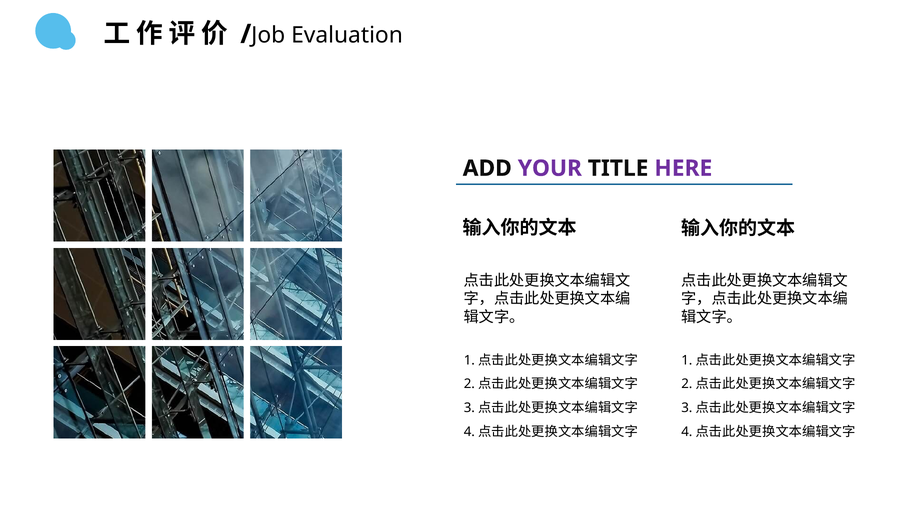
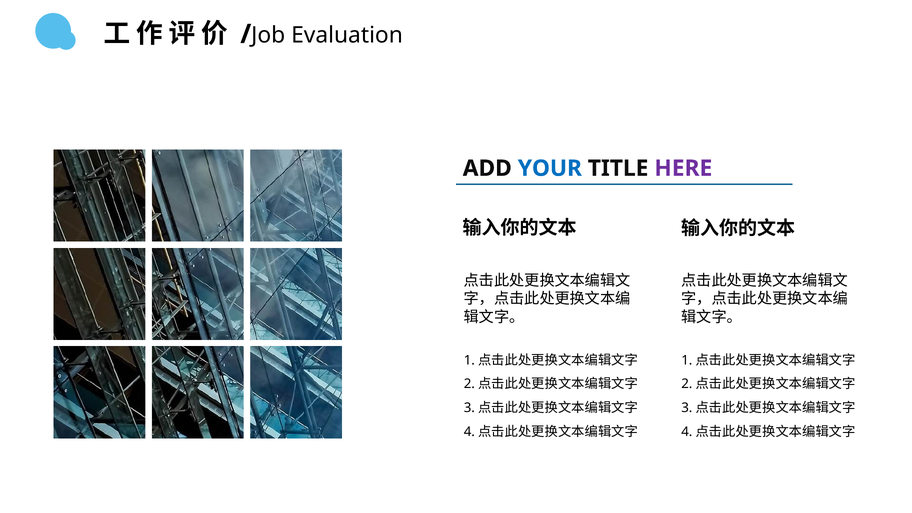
YOUR colour: purple -> blue
